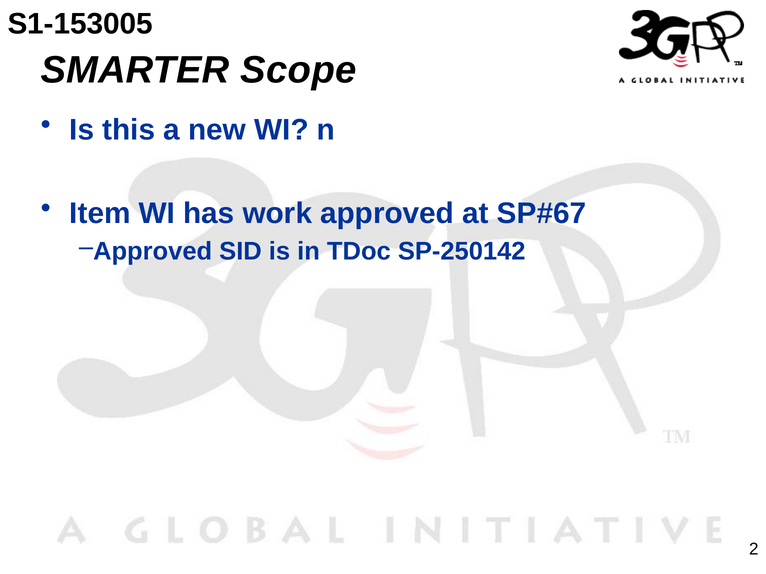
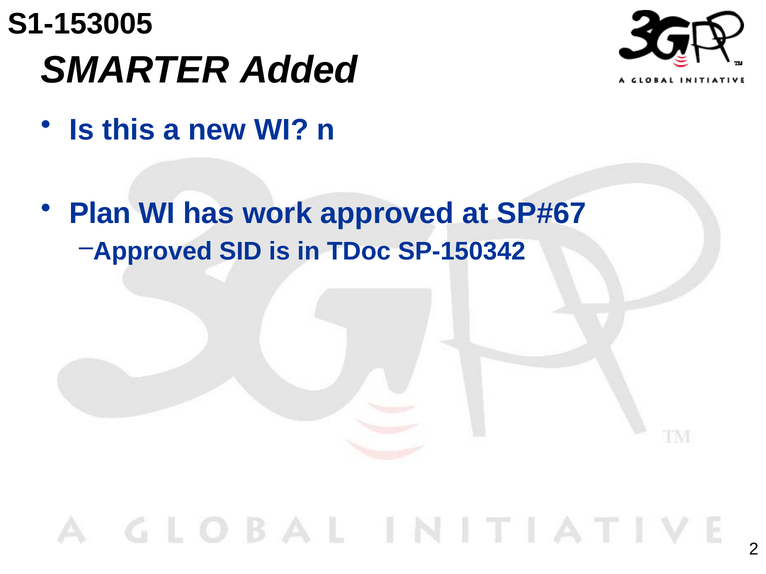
Scope: Scope -> Added
Item: Item -> Plan
SP-250142: SP-250142 -> SP-150342
